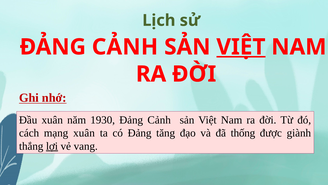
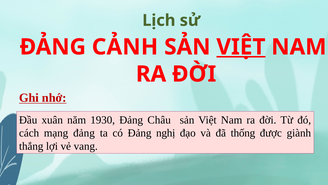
1930 Đảng Cảnh: Cảnh -> Châu
mạng xuân: xuân -> đảng
tăng: tăng -> nghị
lợi underline: present -> none
